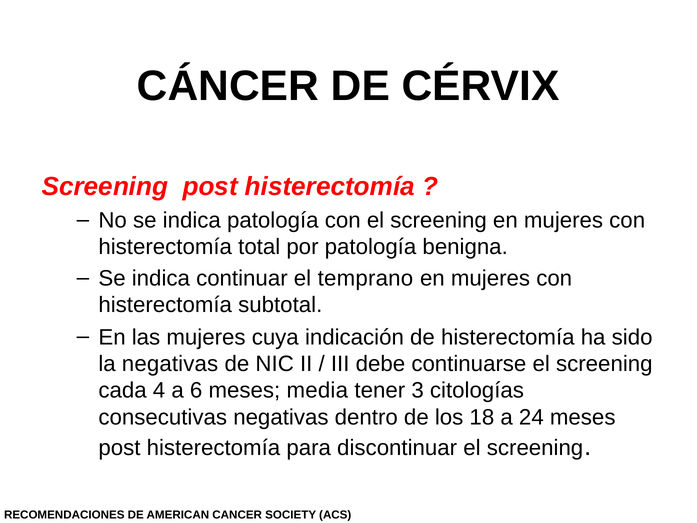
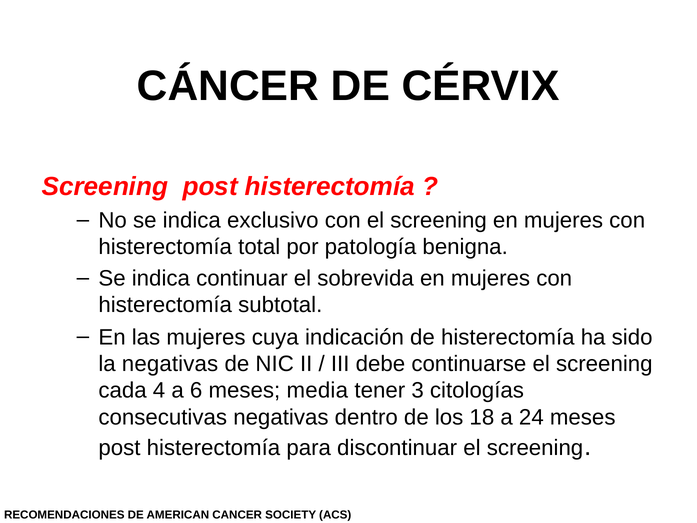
indica patología: patología -> exclusivo
temprano: temprano -> sobrevida
